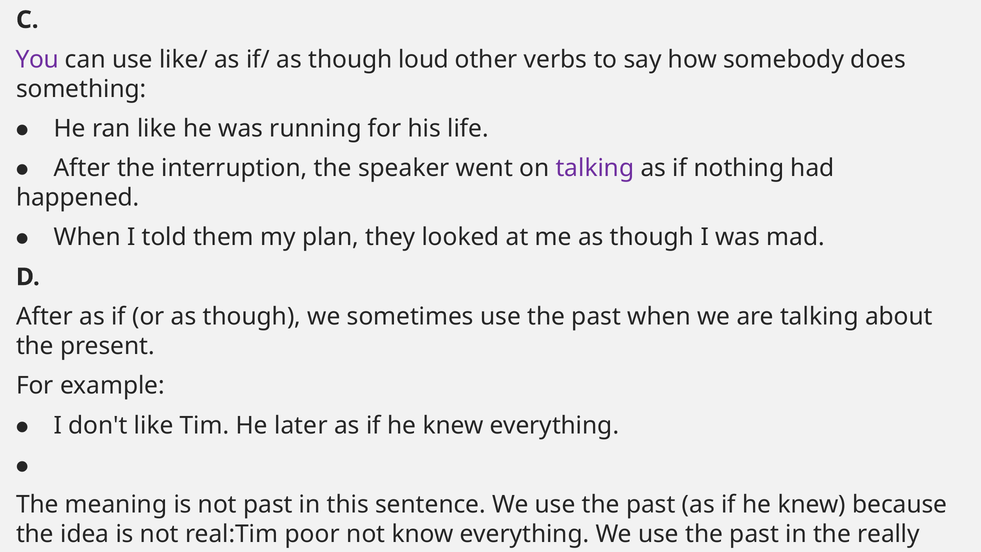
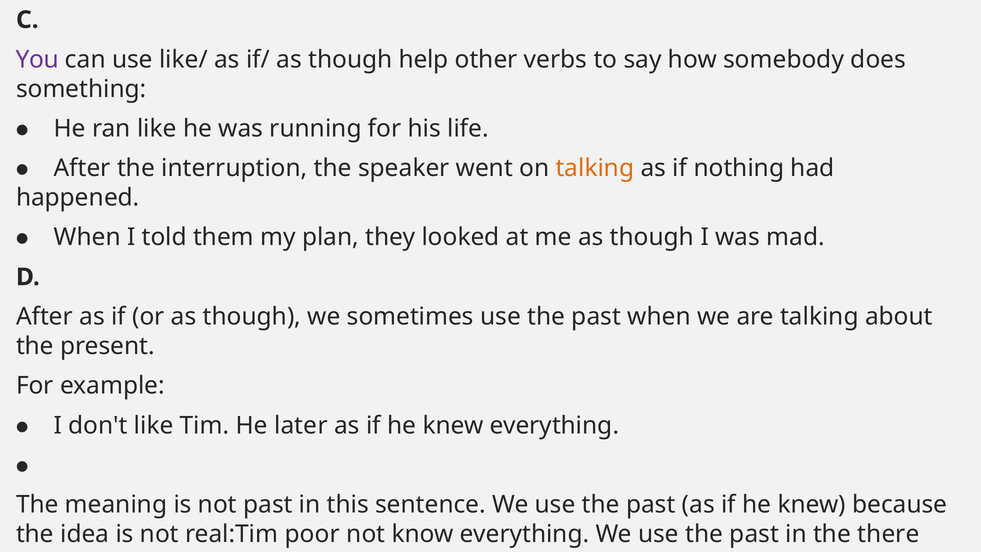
loud: loud -> help
talking at (595, 168) colour: purple -> orange
really: really -> there
